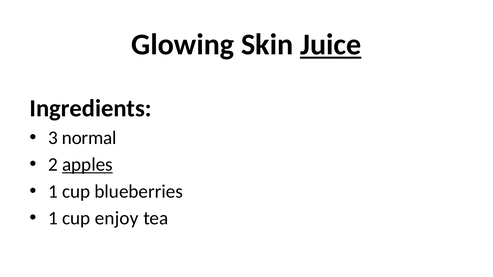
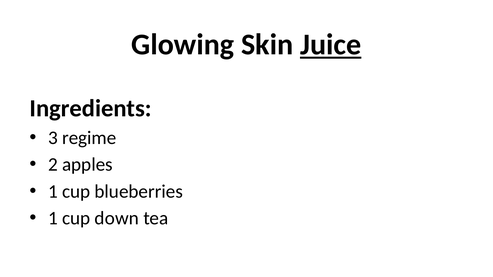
normal: normal -> regime
apples underline: present -> none
enjoy: enjoy -> down
